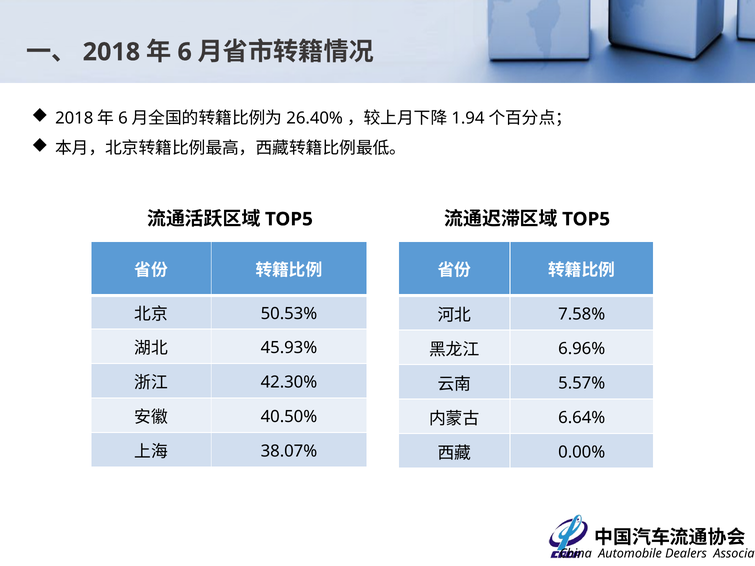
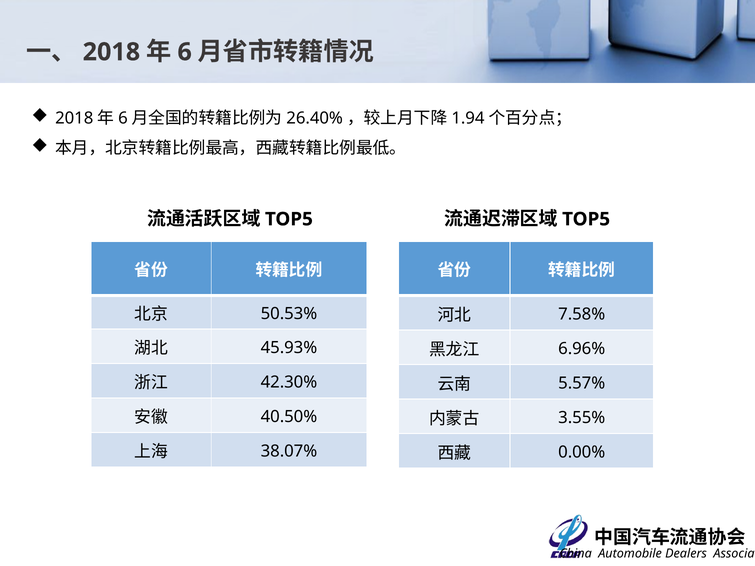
6.64%: 6.64% -> 3.55%
